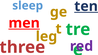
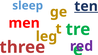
men underline: present -> none
